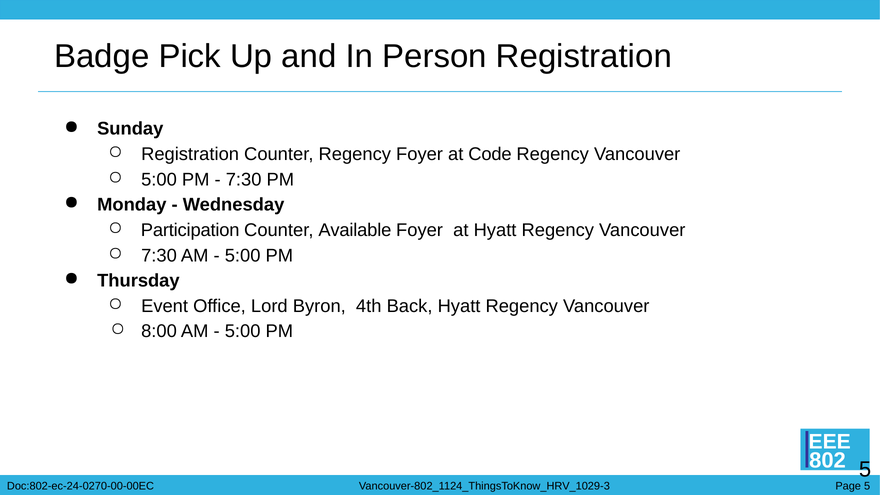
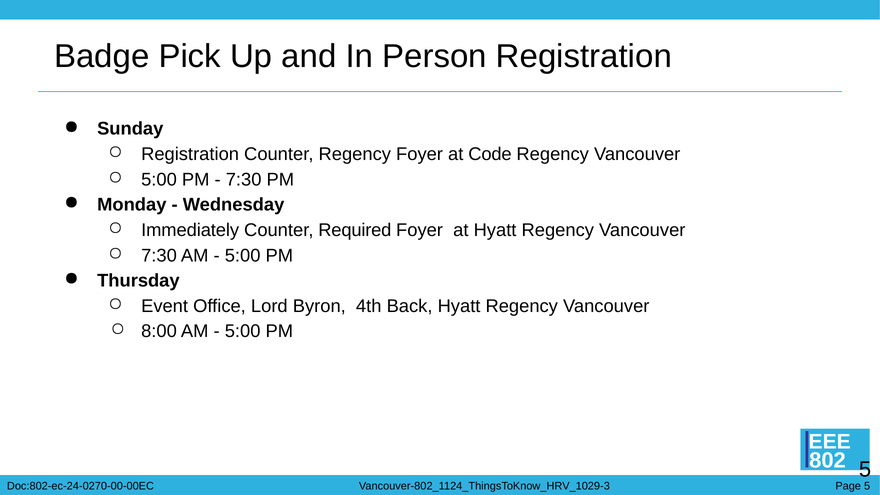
Participation: Participation -> Immediately
Available: Available -> Required
